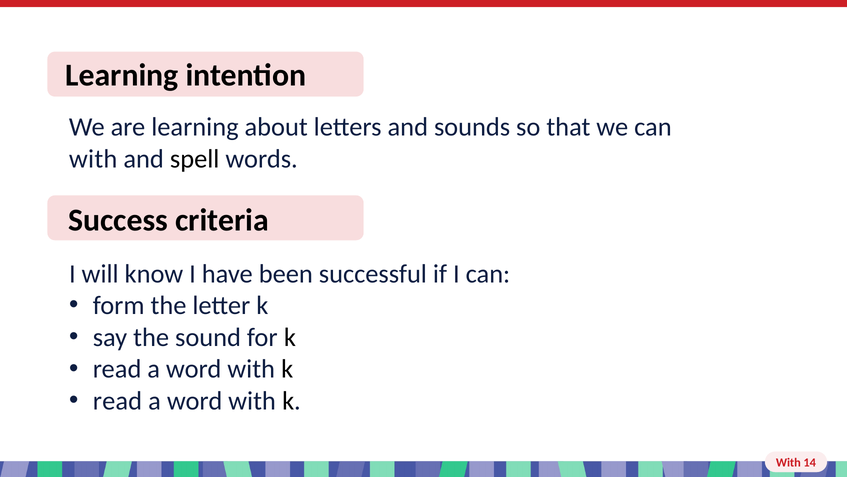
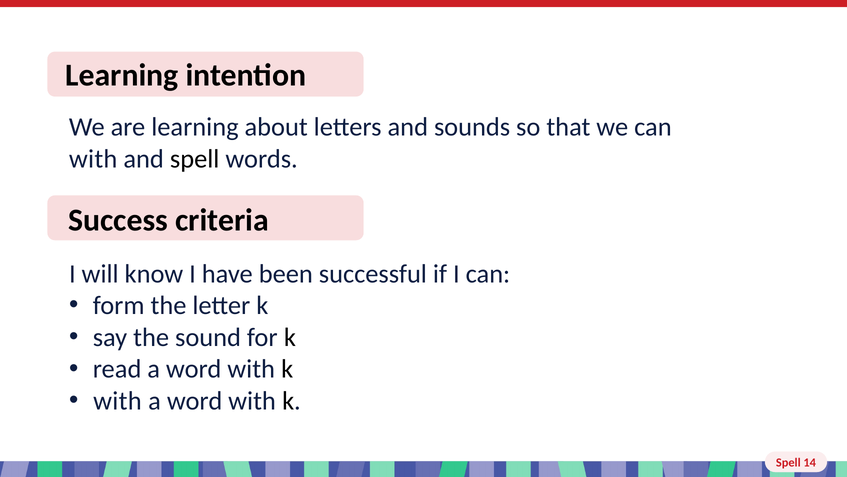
read at (117, 401): read -> with
With at (788, 462): With -> Spell
